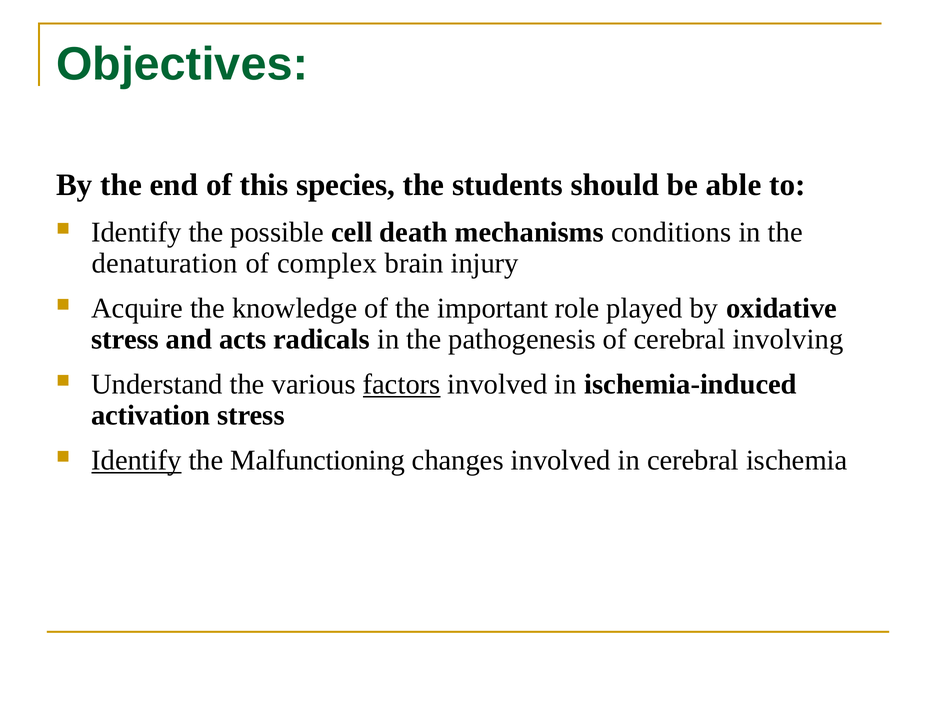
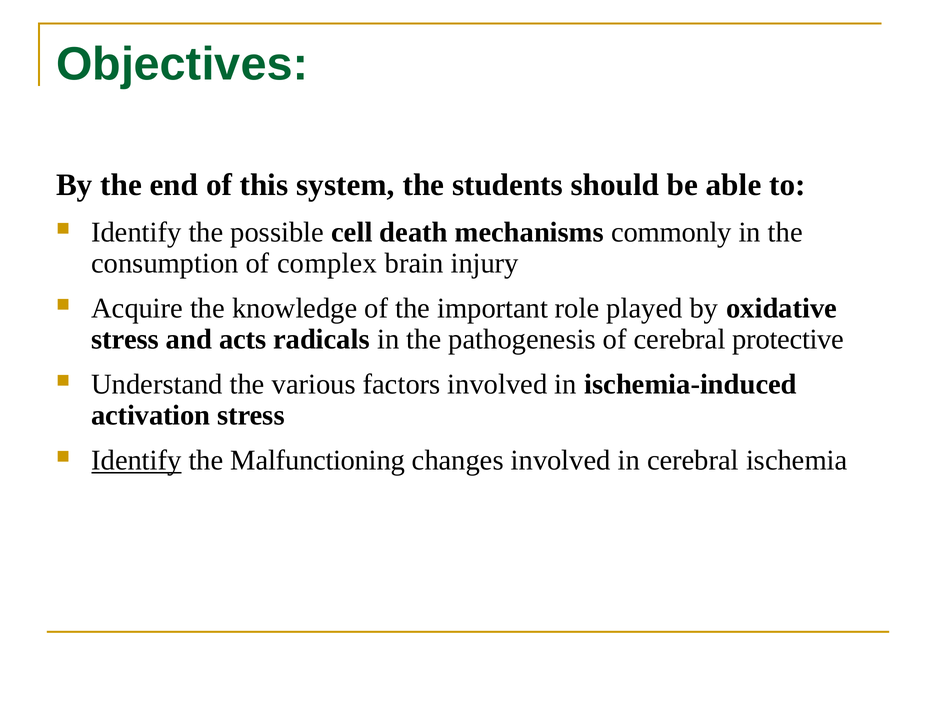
species: species -> system
conditions: conditions -> commonly
denaturation: denaturation -> consumption
involving: involving -> protective
factors underline: present -> none
